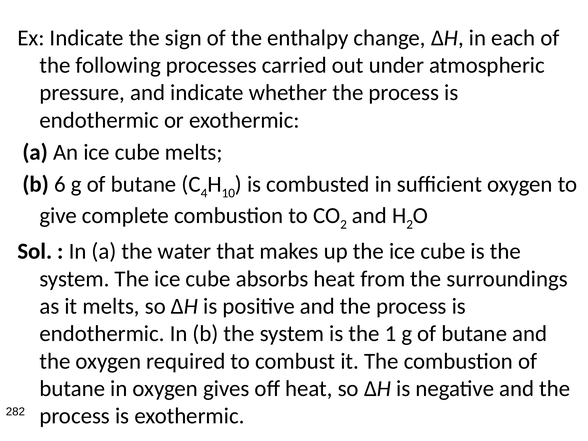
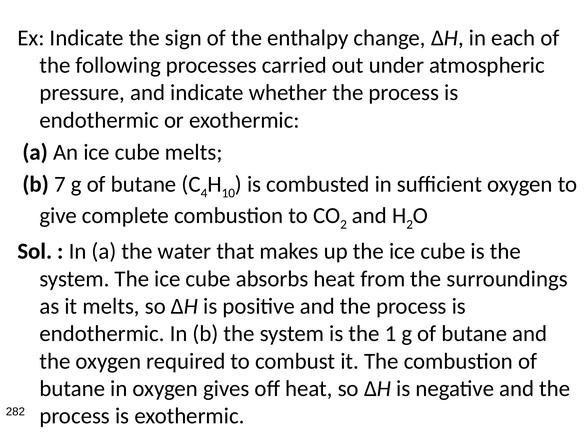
6: 6 -> 7
